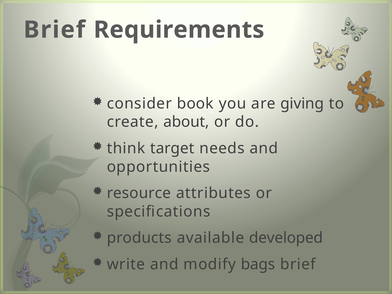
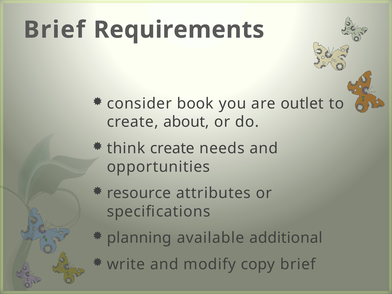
giving: giving -> outlet
think target: target -> create
products: products -> planning
developed: developed -> additional
bags: bags -> copy
